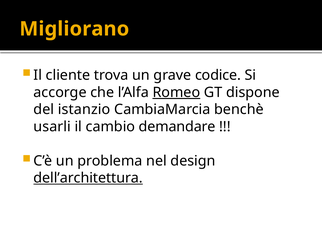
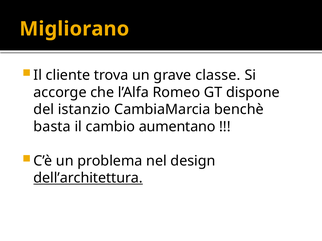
codice: codice -> classe
Romeo underline: present -> none
usarli: usarli -> basta
demandare: demandare -> aumentano
